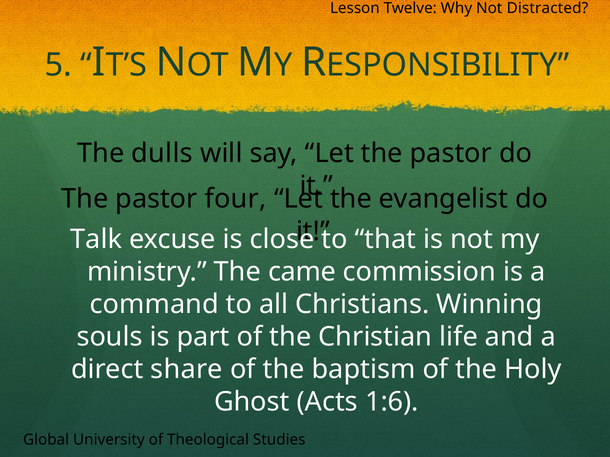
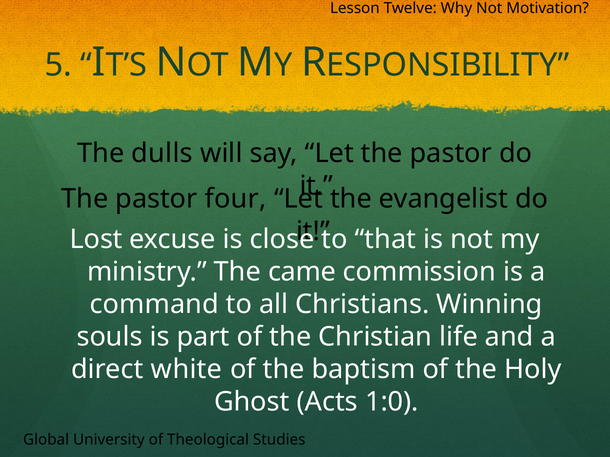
Distracted: Distracted -> Motivation
Talk: Talk -> Lost
share: share -> white
1:6: 1:6 -> 1:0
